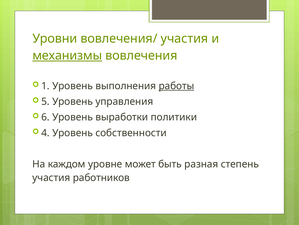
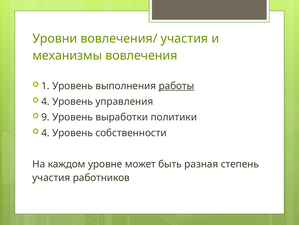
механизмы underline: present -> none
5 at (45, 101): 5 -> 4
6: 6 -> 9
